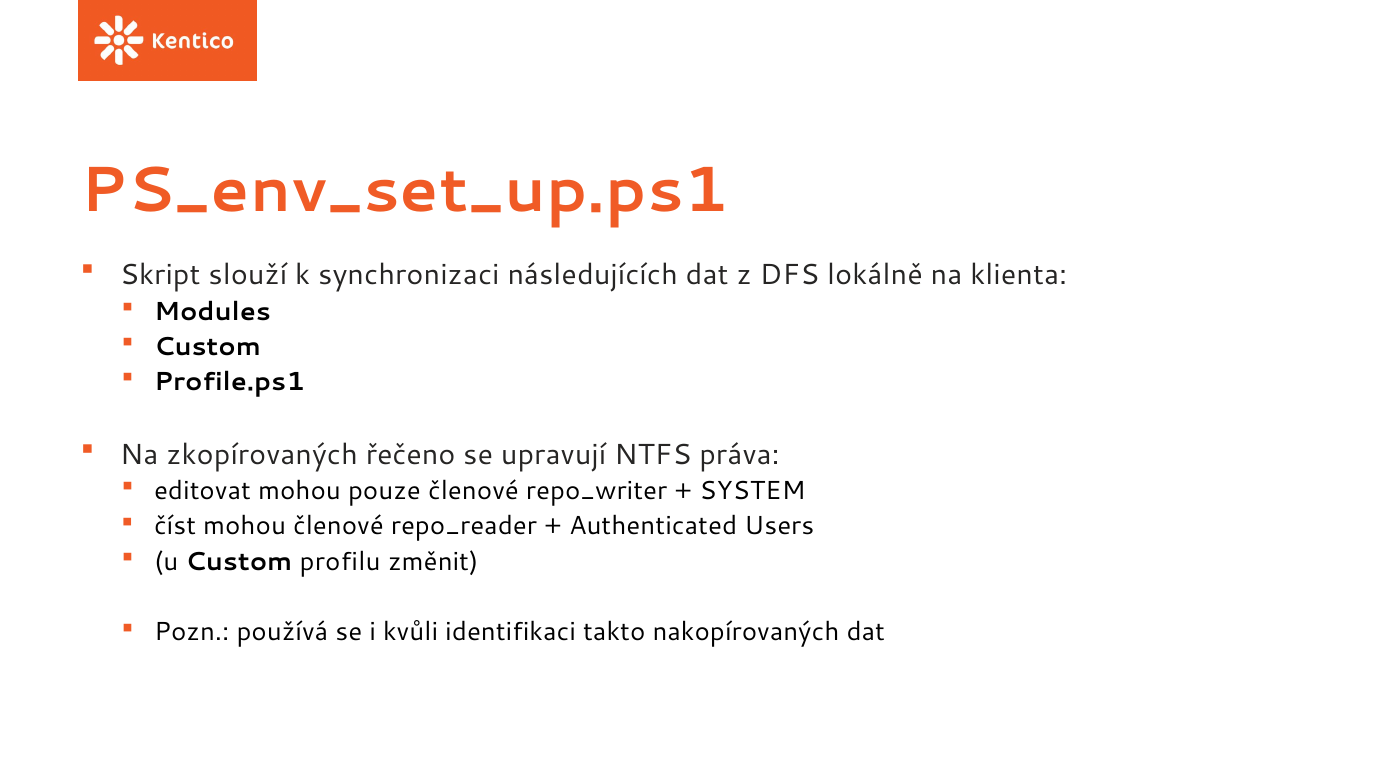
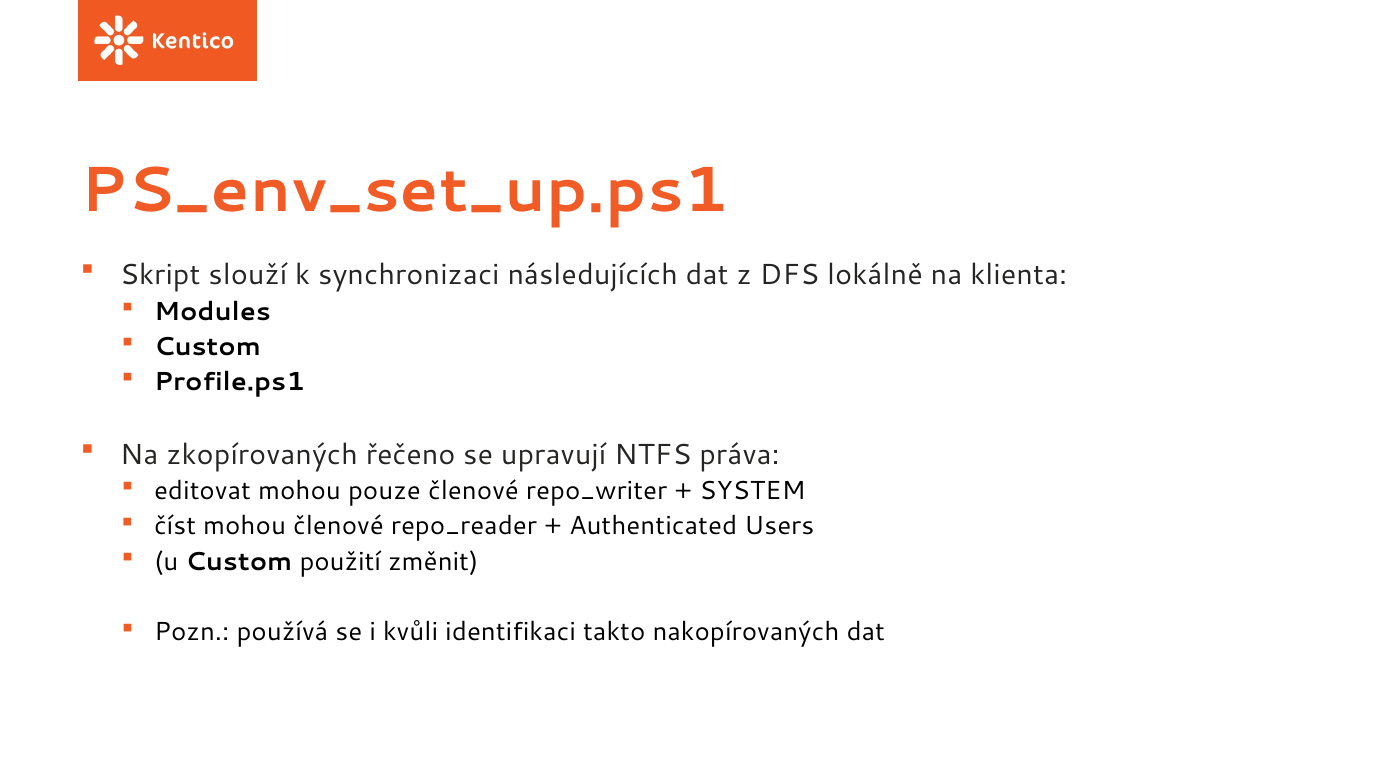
profilu: profilu -> použití
